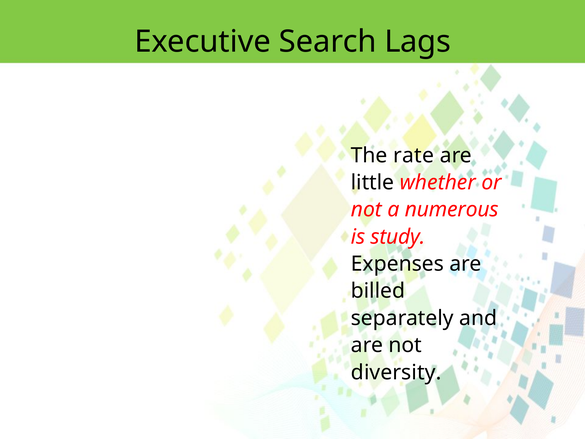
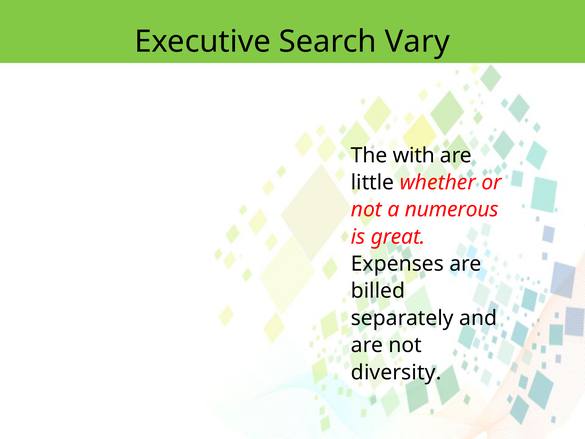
Lags: Lags -> Vary
rate: rate -> with
study: study -> great
